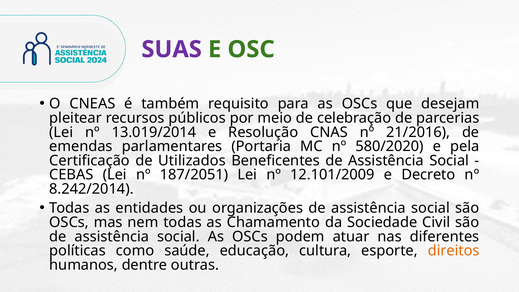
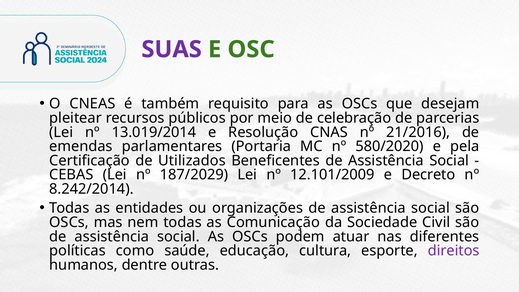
187/2051: 187/2051 -> 187/2029
Chamamento: Chamamento -> Comunicação
direitos colour: orange -> purple
